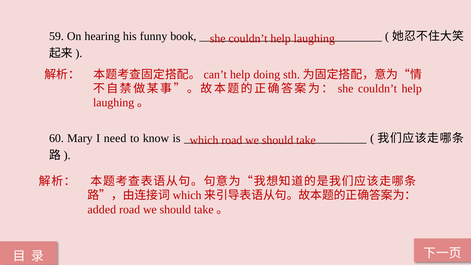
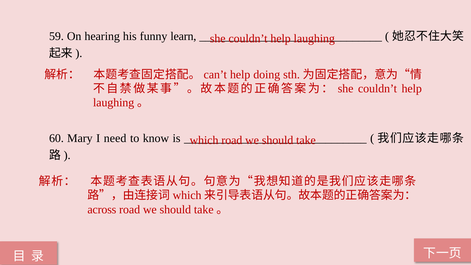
book: book -> learn
added: added -> across
